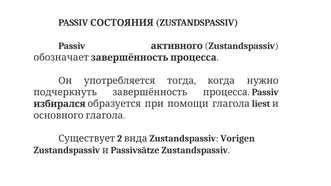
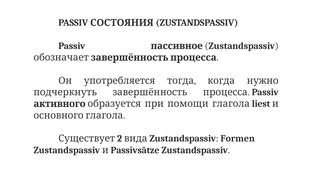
активного: активного -> пассивное
избирался: избирался -> активного
Vorigen: Vorigen -> Formen
